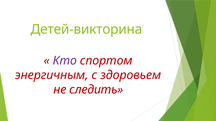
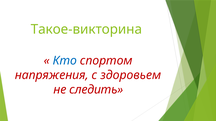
Детей-викторина: Детей-викторина -> Такое-викторина
Кто colour: purple -> blue
энергичным: энергичным -> напряжения
